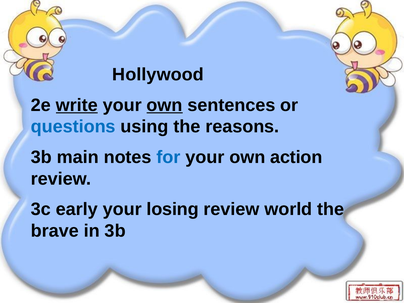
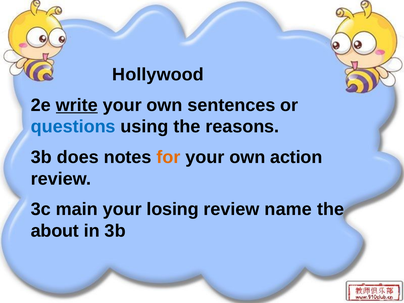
own at (165, 105) underline: present -> none
main: main -> does
for colour: blue -> orange
early: early -> main
world: world -> name
brave: brave -> about
